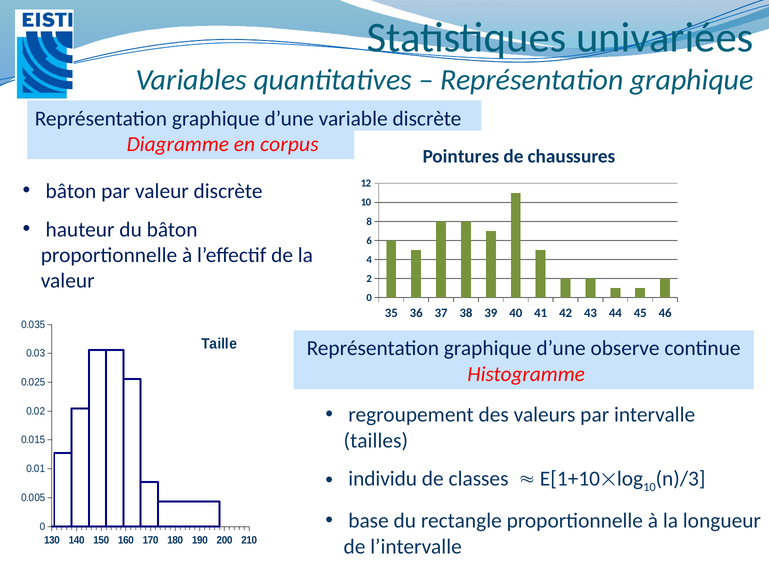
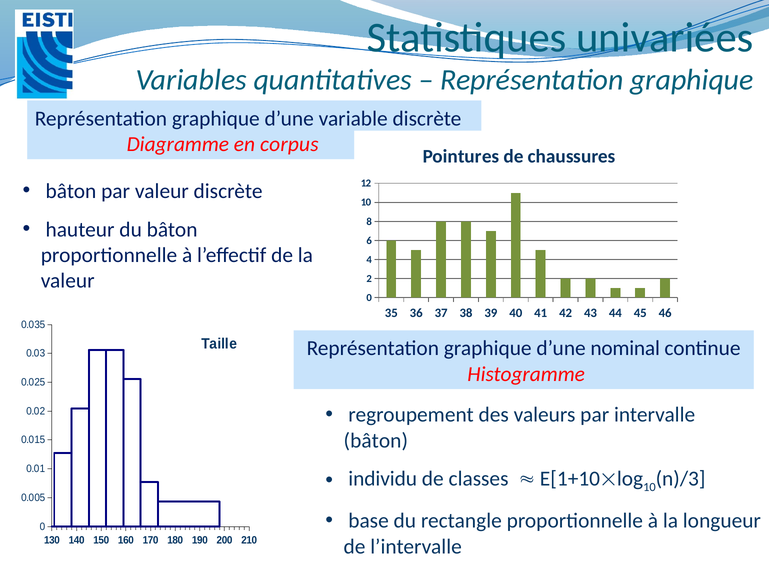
observe: observe -> nominal
tailles at (376, 441): tailles -> bâton
